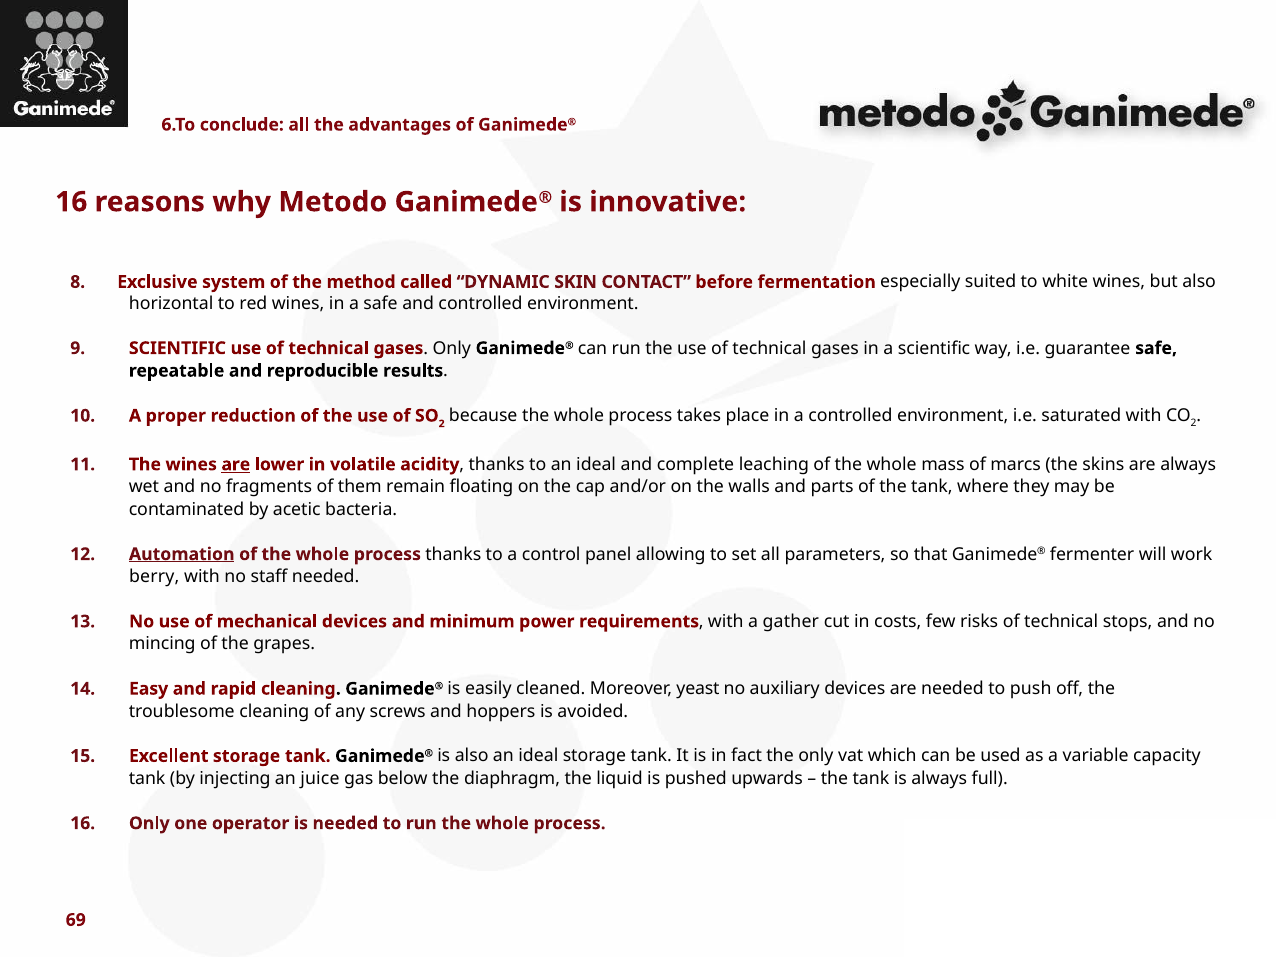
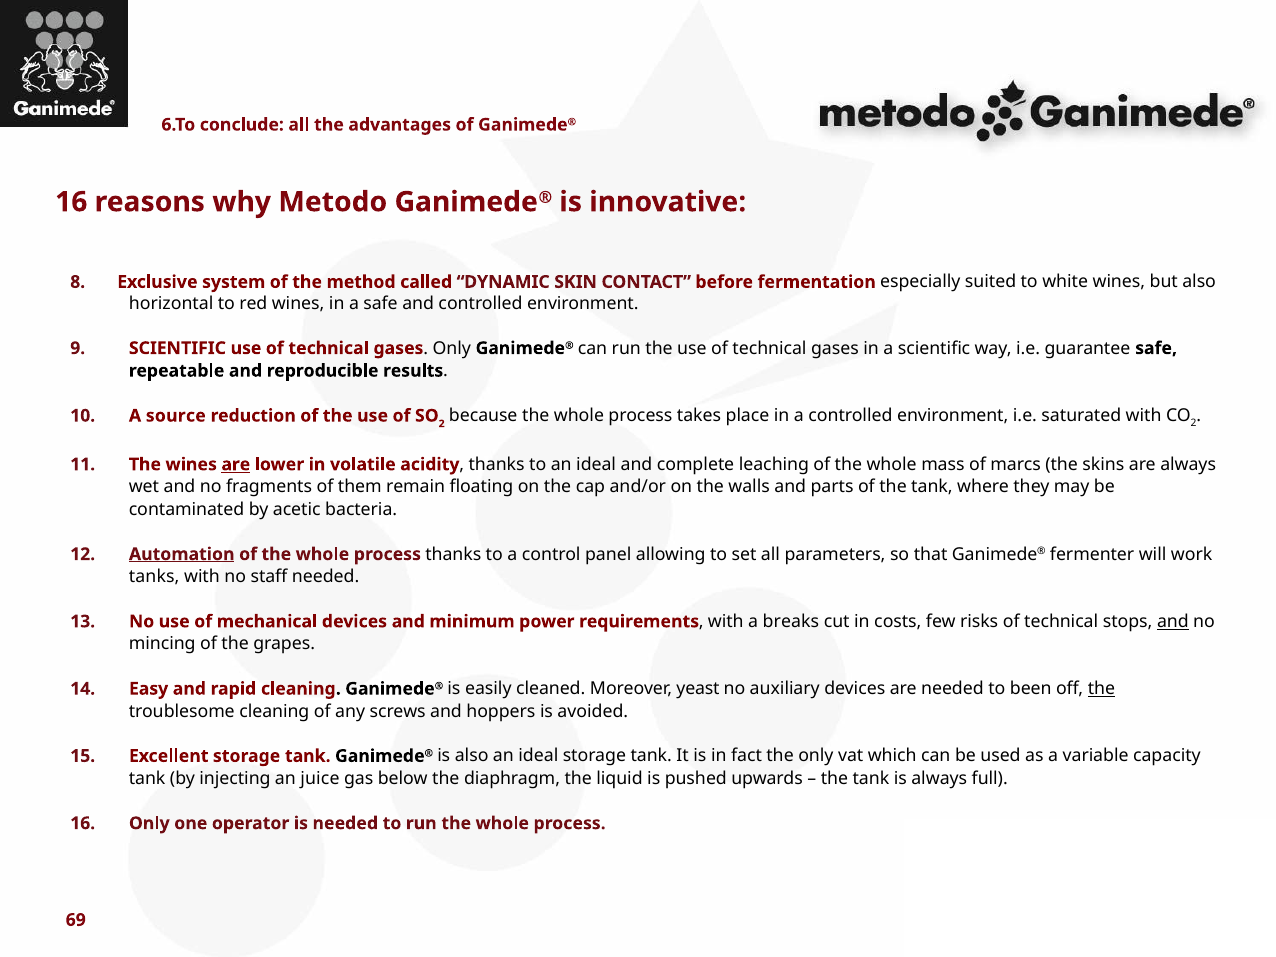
proper: proper -> source
berry: berry -> tanks
gather: gather -> breaks
and at (1173, 621) underline: none -> present
push: push -> been
the at (1101, 689) underline: none -> present
